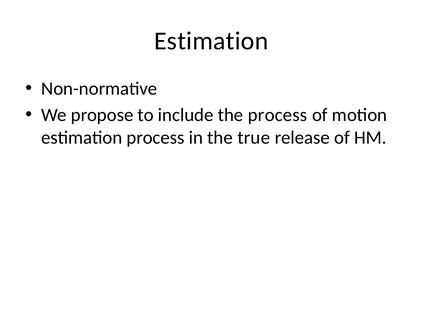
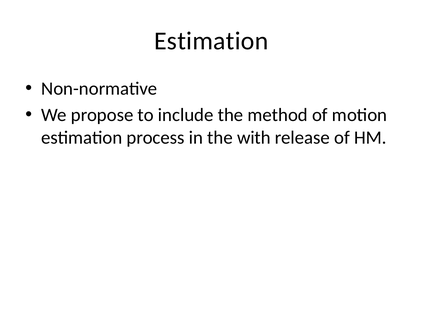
the process: process -> method
true: true -> with
